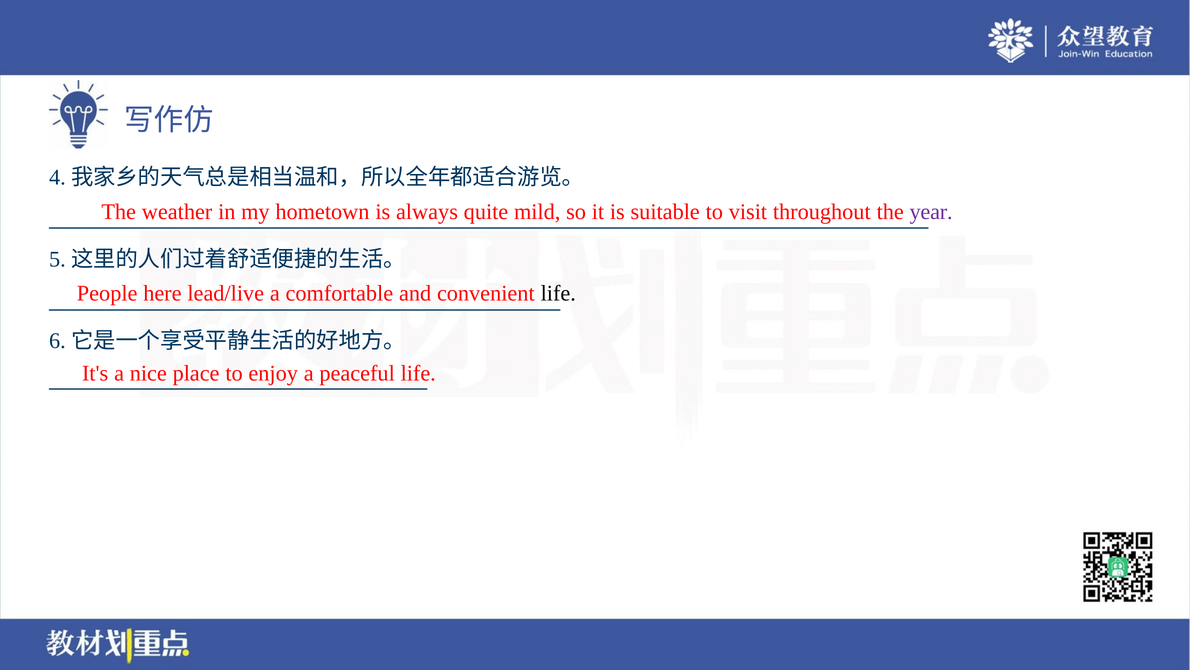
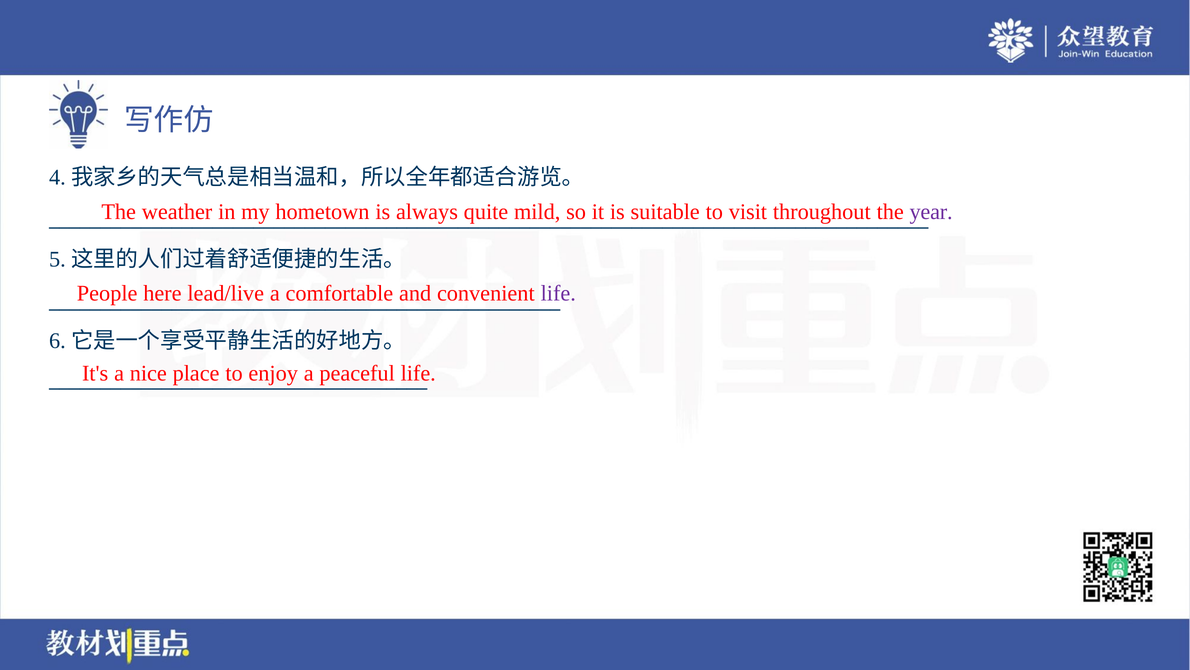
life at (558, 293) colour: black -> purple
